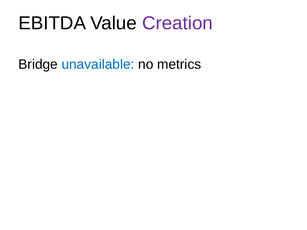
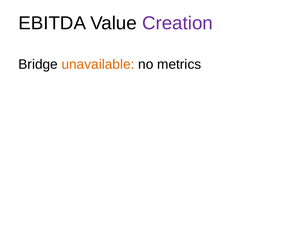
unavailable colour: blue -> orange
